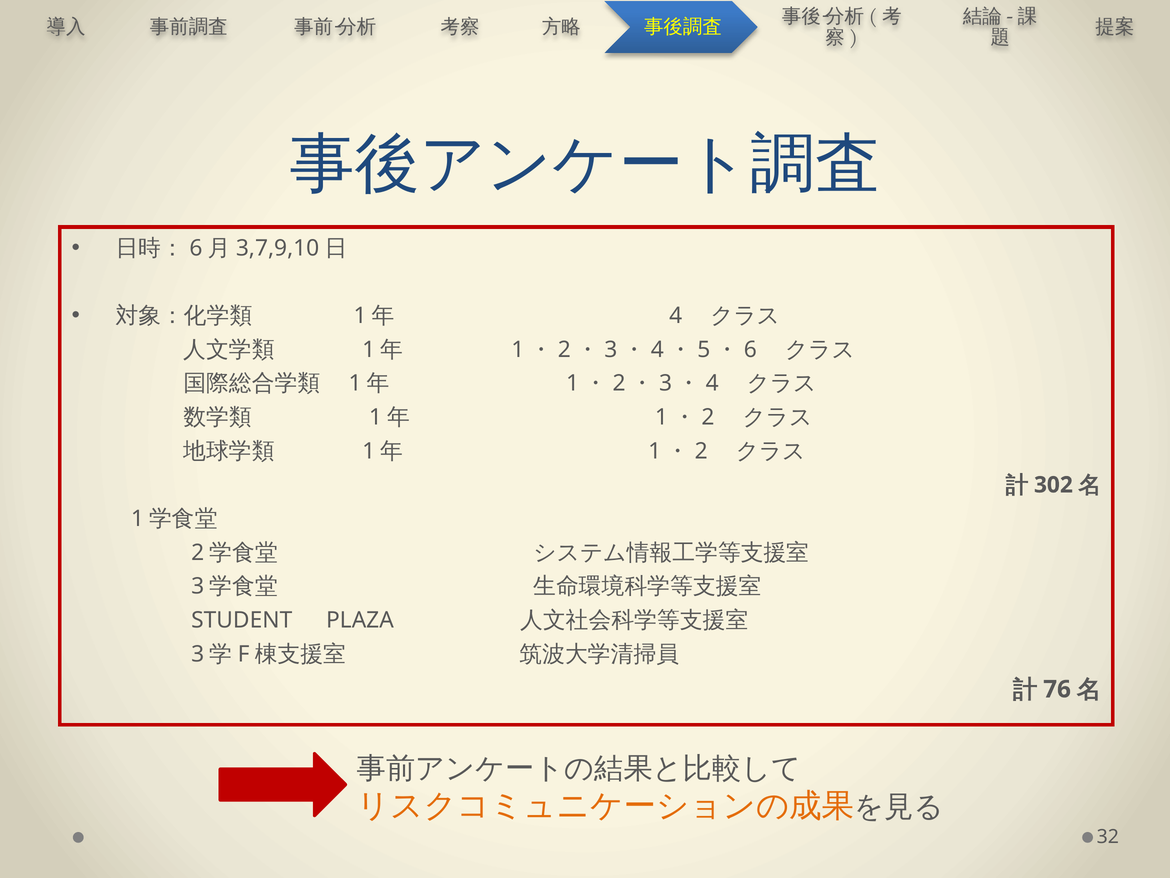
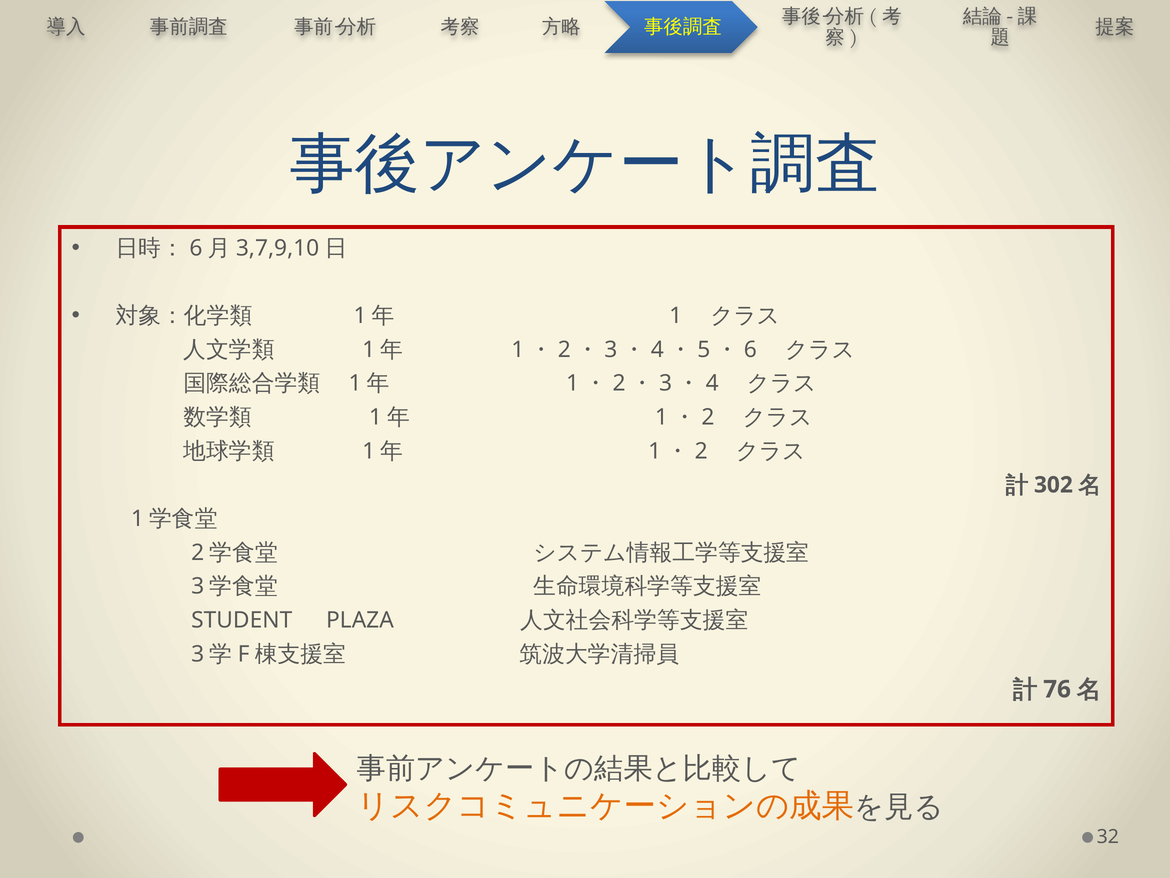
4: 4 -> 1
